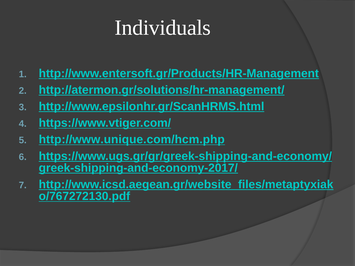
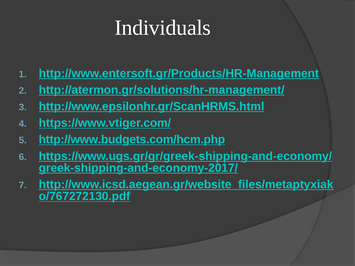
http://www.unique.com/hcm.php: http://www.unique.com/hcm.php -> http://www.budgets.com/hcm.php
